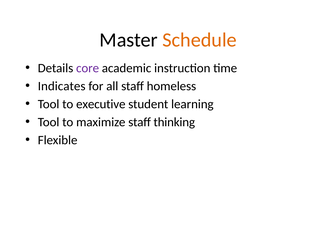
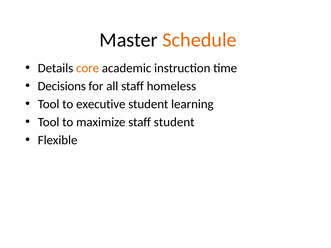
core colour: purple -> orange
Indicates: Indicates -> Decisions
staff thinking: thinking -> student
